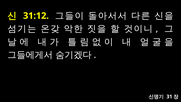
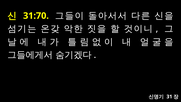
31:12: 31:12 -> 31:70
